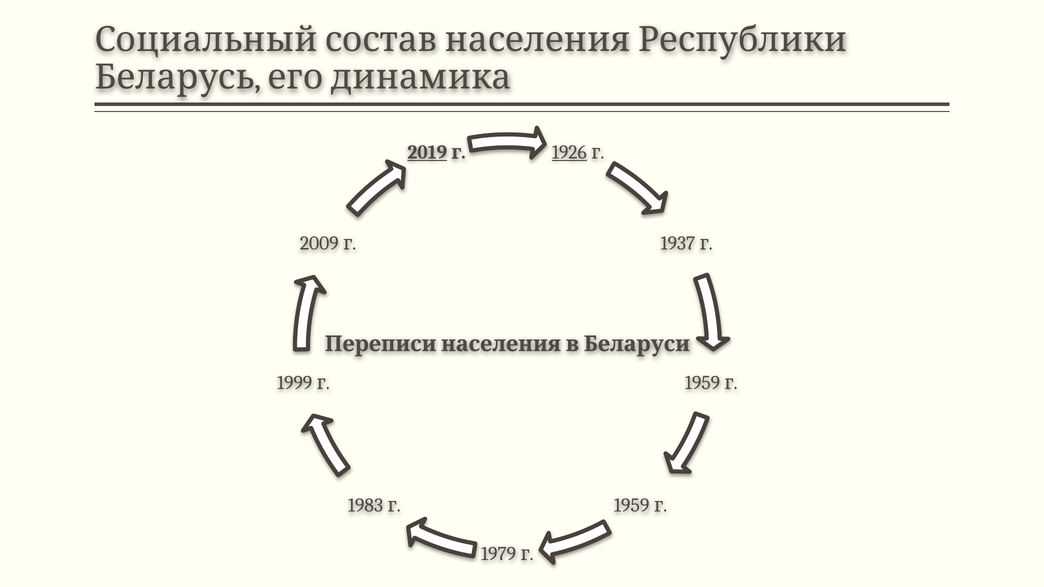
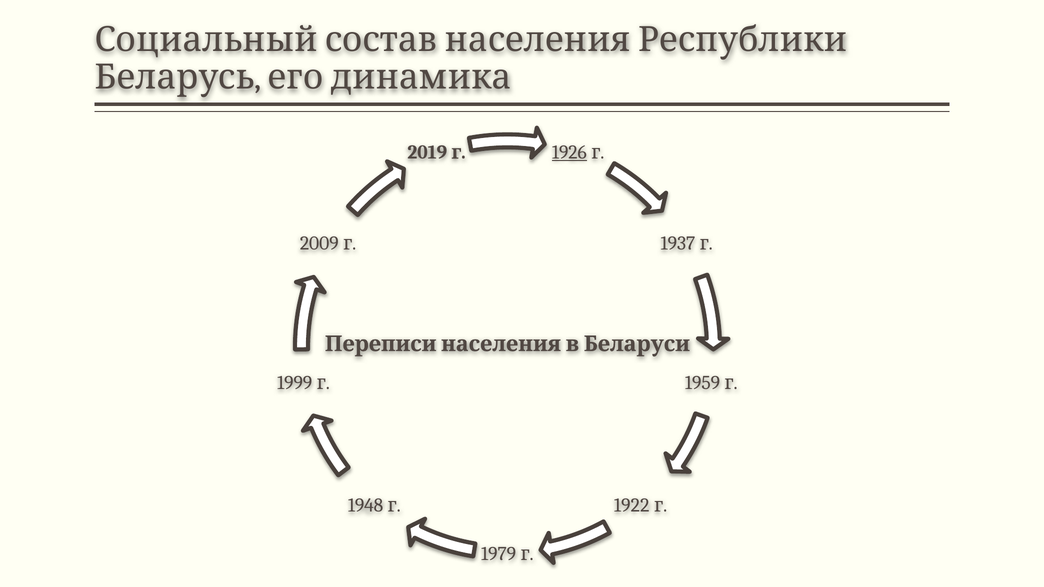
2019 underline: present -> none
1983: 1983 -> 1948
1959 at (632, 505): 1959 -> 1922
